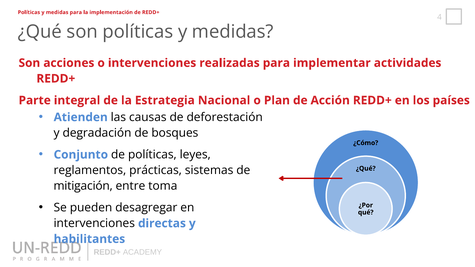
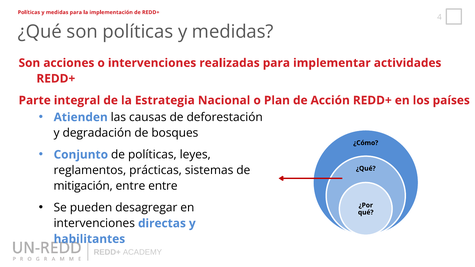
entre toma: toma -> entre
